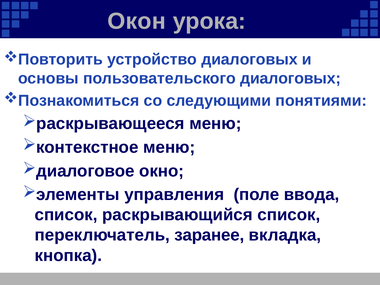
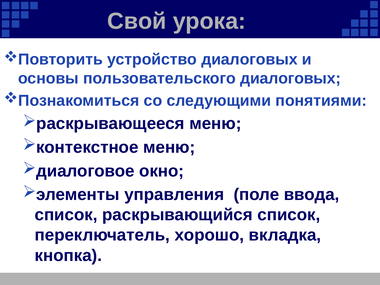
Окон: Окон -> Свой
заранее: заранее -> хорошо
